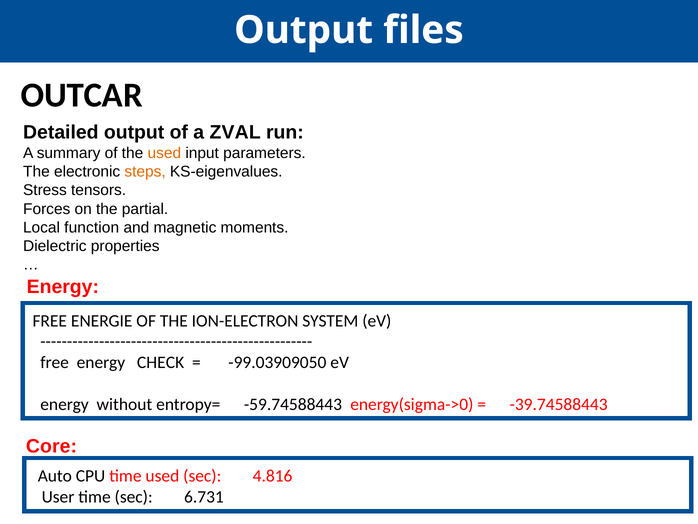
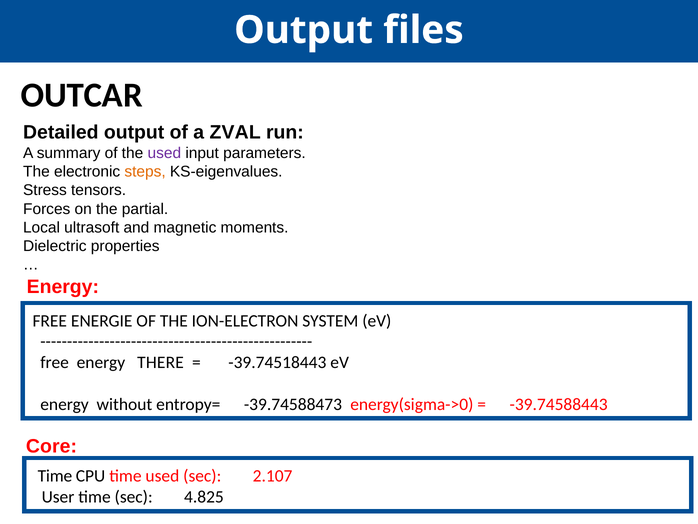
used at (164, 153) colour: orange -> purple
function: function -> ultrasoft
CHECK: CHECK -> THERE
-99.03909050: -99.03909050 -> -39.74518443
-59.74588443: -59.74588443 -> -39.74588473
Auto at (55, 475): Auto -> Time
4.816: 4.816 -> 2.107
6.731: 6.731 -> 4.825
